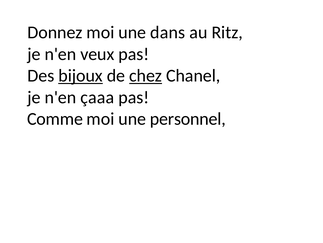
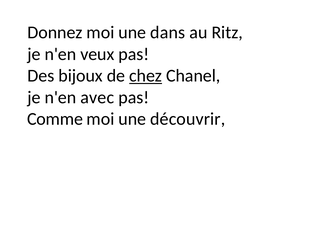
bijoux underline: present -> none
çaaa: çaaa -> avec
personnel: personnel -> découvrir
